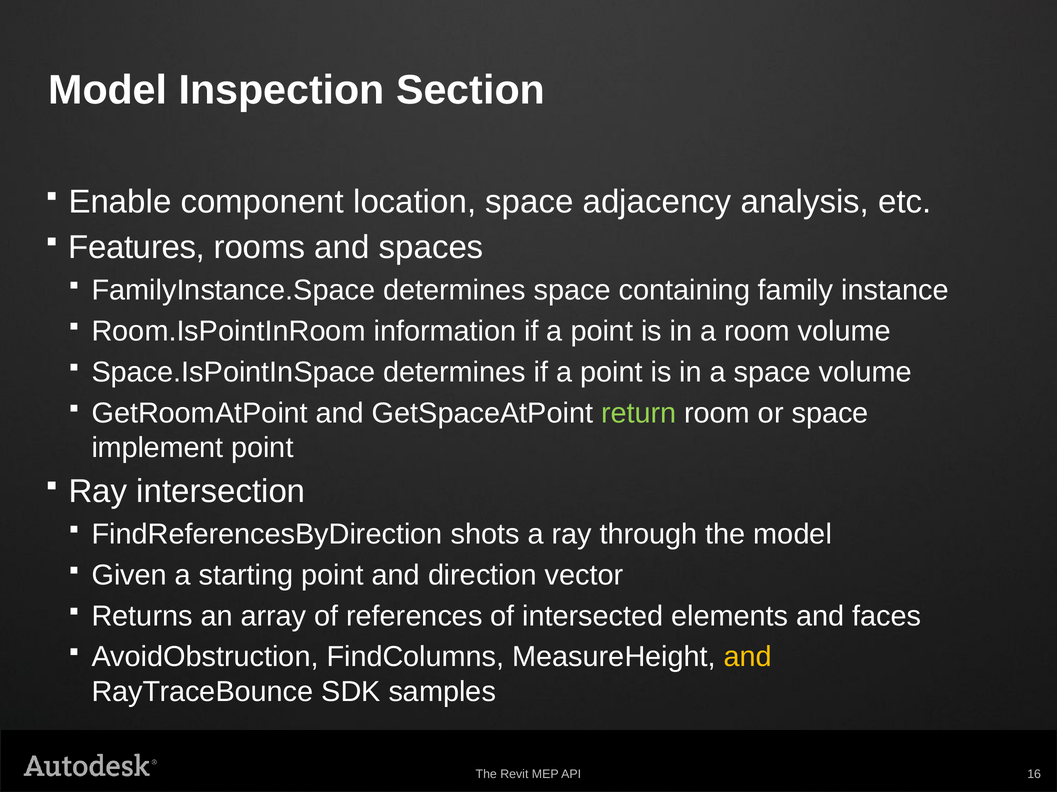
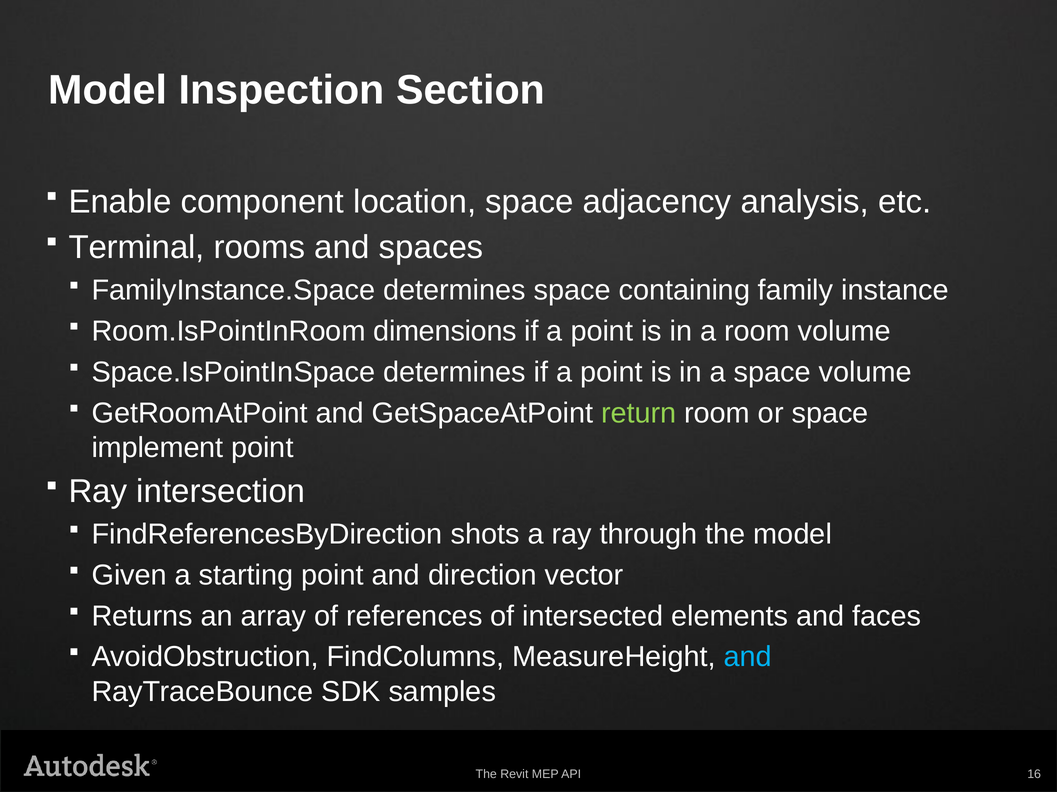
Features: Features -> Terminal
information: information -> dimensions
and at (748, 657) colour: yellow -> light blue
